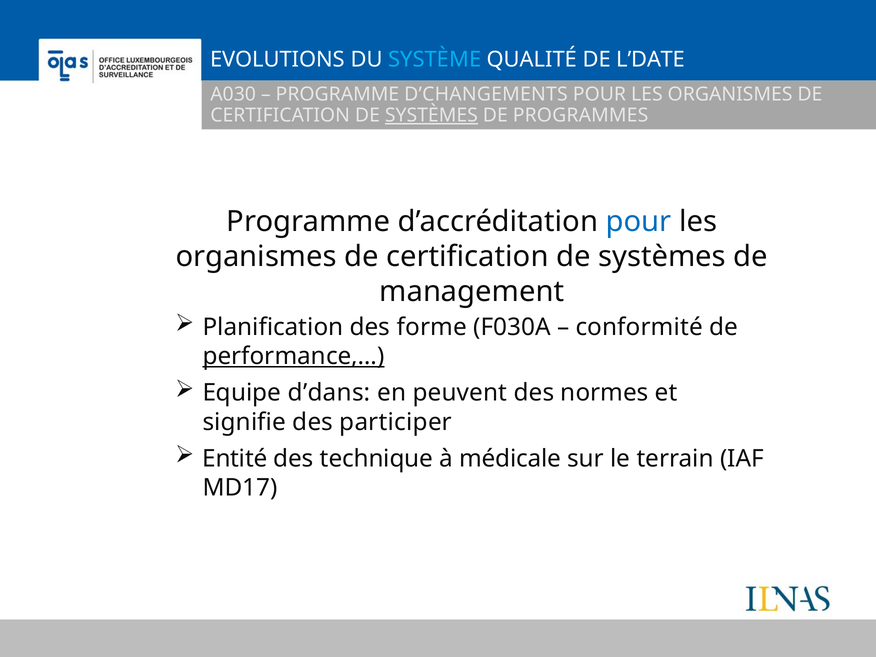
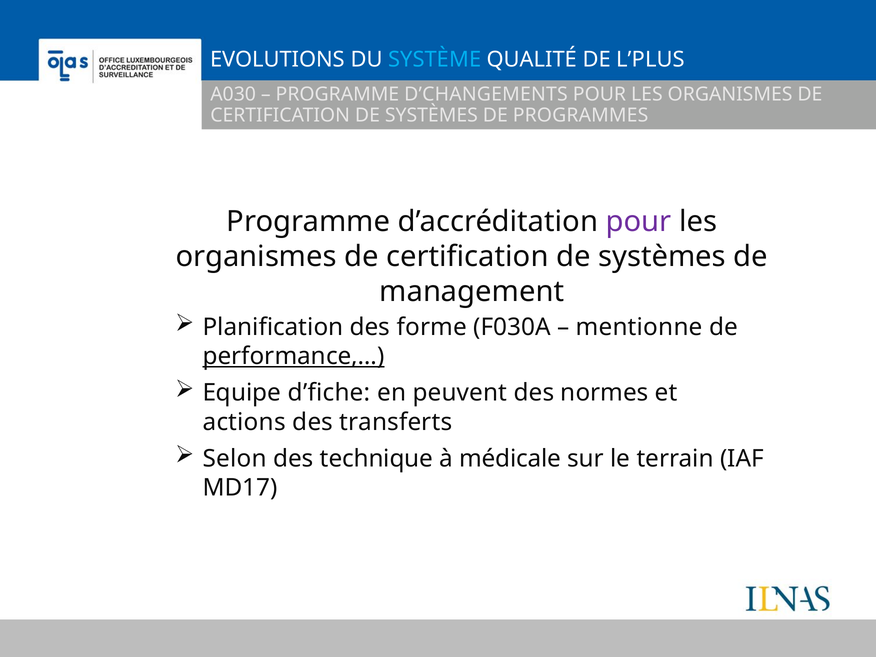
L’DATE: L’DATE -> L’PLUS
SYSTÈMES at (431, 115) underline: present -> none
pour at (639, 221) colour: blue -> purple
conformité: conformité -> mentionne
d’dans: d’dans -> d’fiche
signifie: signifie -> actions
participer: participer -> transferts
Entité: Entité -> Selon
